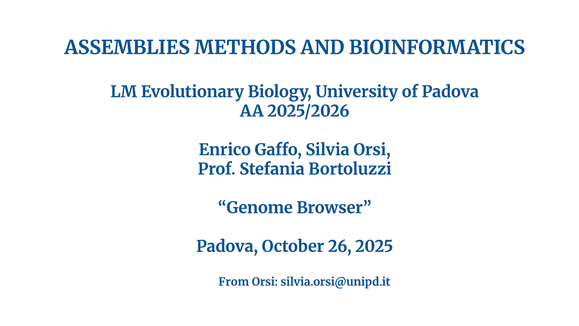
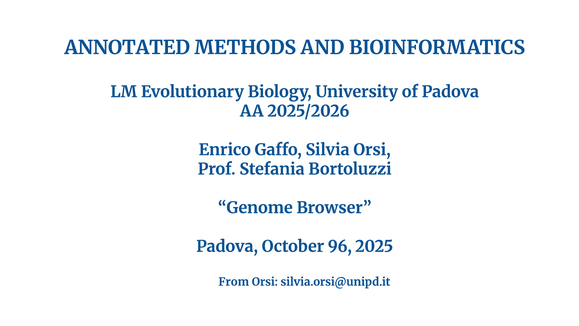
ASSEMBLIES: ASSEMBLIES -> ANNOTATED
26: 26 -> 96
